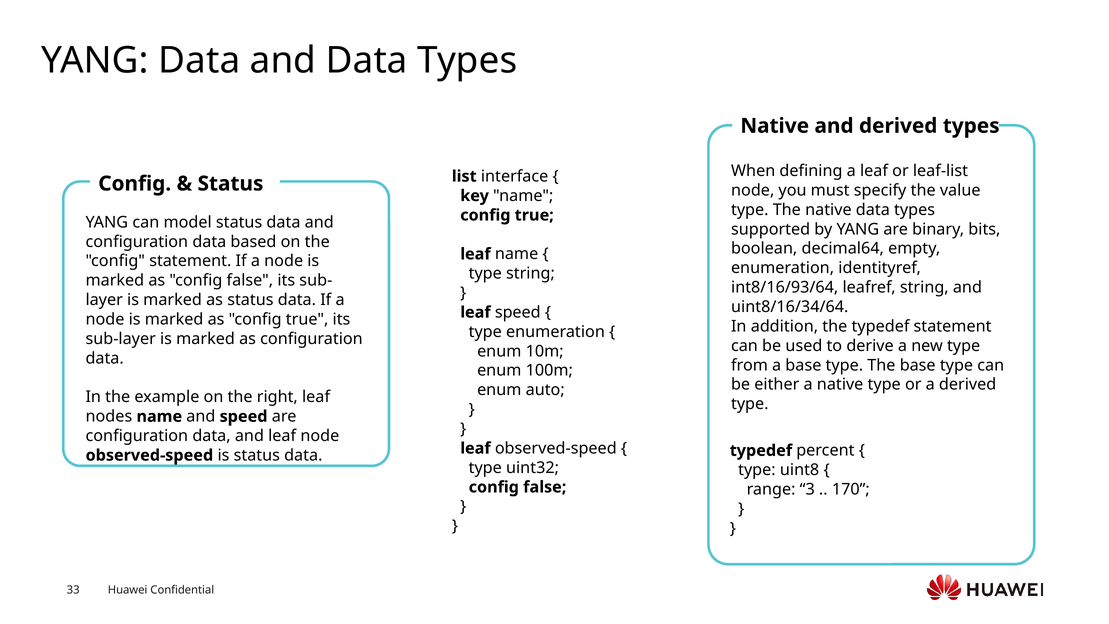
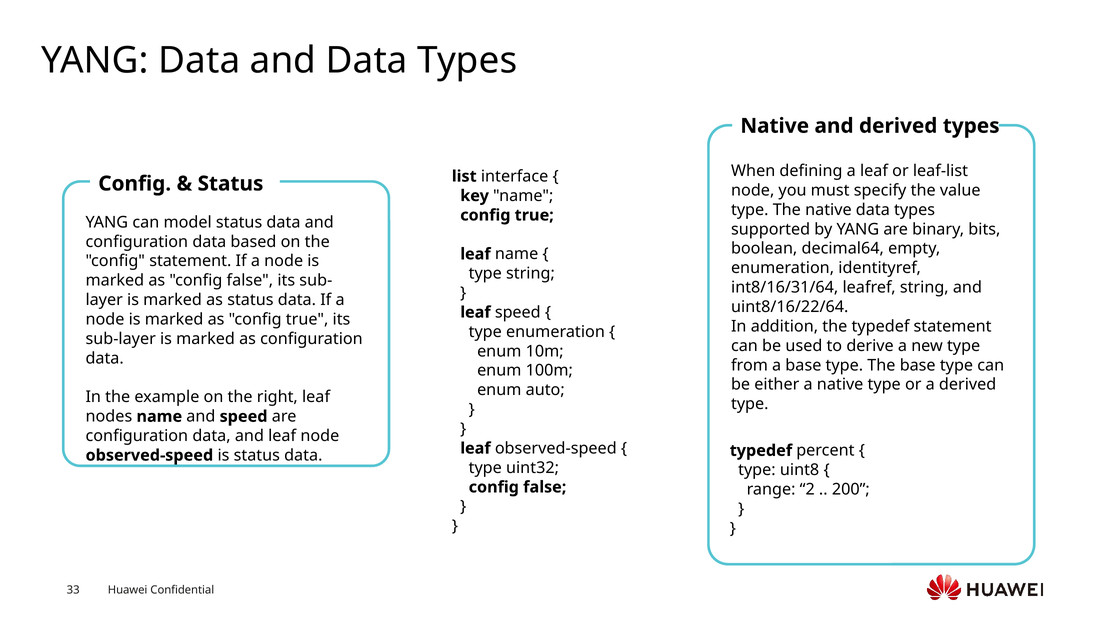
int8/16/93/64: int8/16/93/64 -> int8/16/31/64
uint8/16/34/64: uint8/16/34/64 -> uint8/16/22/64
3: 3 -> 2
170: 170 -> 200
